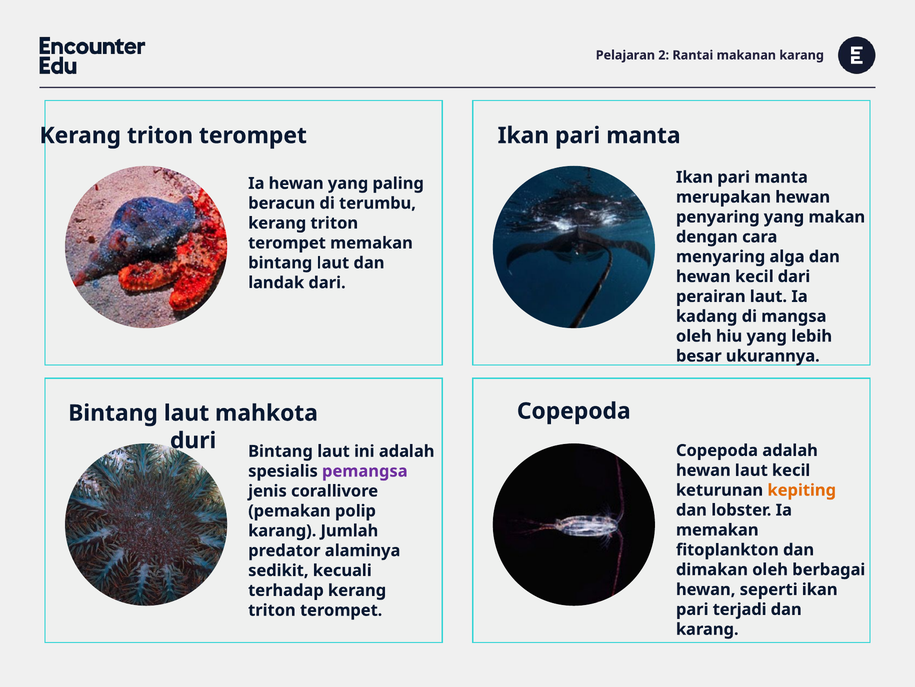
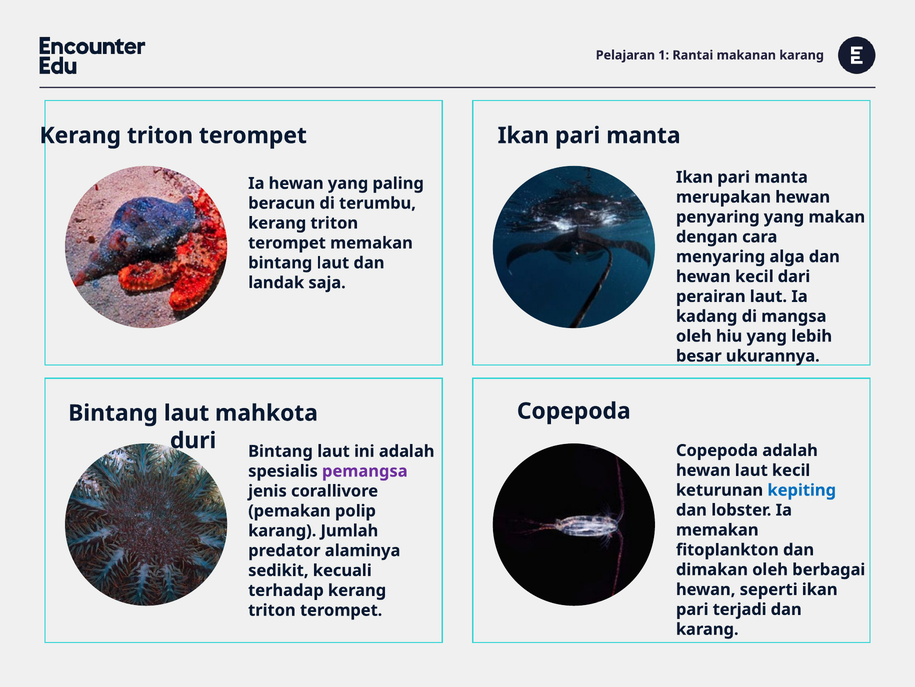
2: 2 -> 1
landak dari: dari -> saja
kepiting colour: orange -> blue
